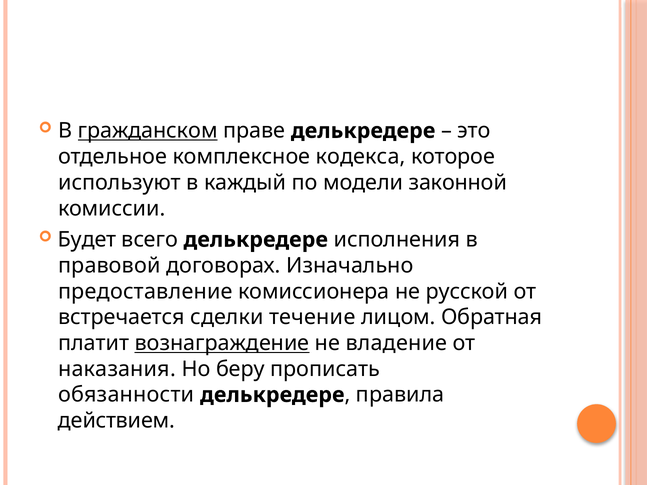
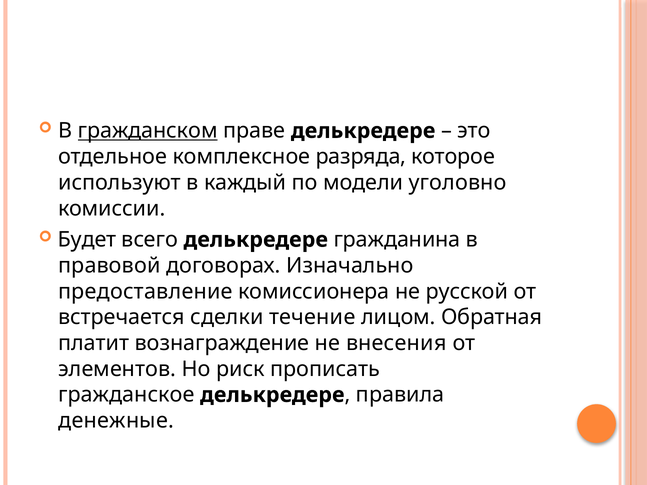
кодекса: кодекса -> разряда
законной: законной -> уголовно
исполнения: исполнения -> гражданина
вознаграждение underline: present -> none
владение: владение -> внесения
наказания: наказания -> элементов
беру: беру -> риск
обязанности: обязанности -> гражданское
действием: действием -> денежные
